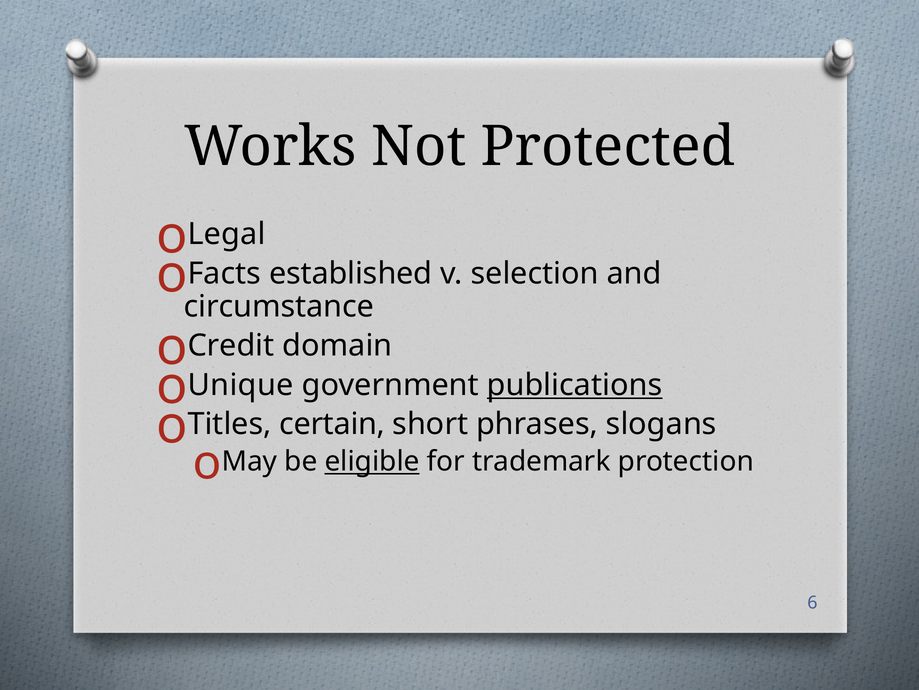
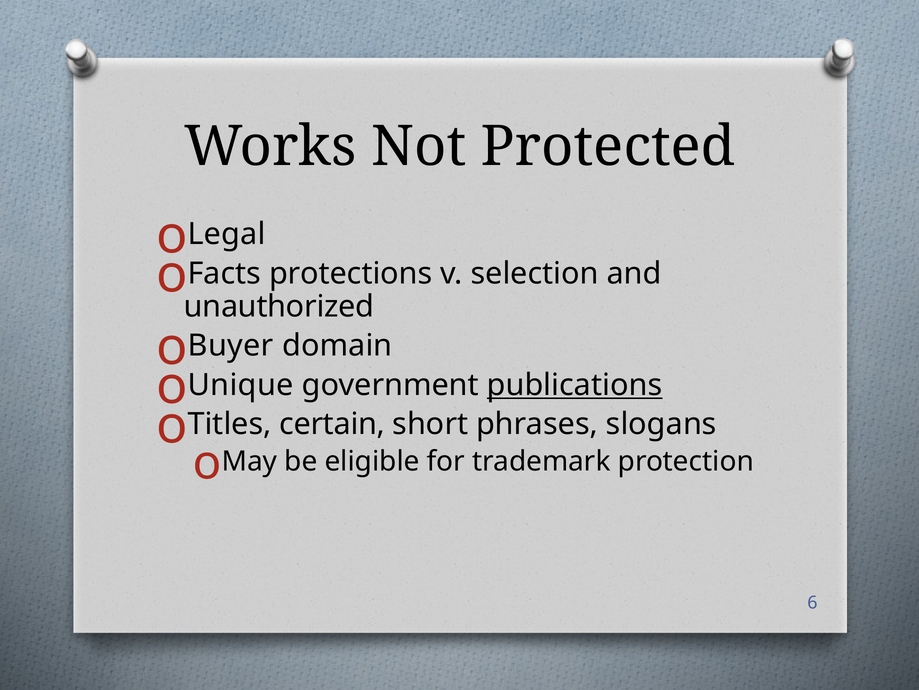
established: established -> protections
circumstance: circumstance -> unauthorized
Credit: Credit -> Buyer
eligible underline: present -> none
